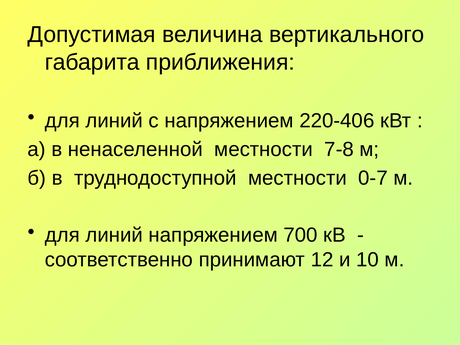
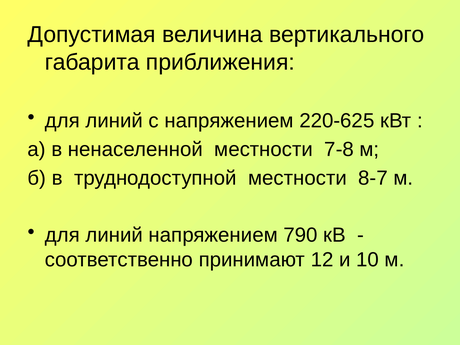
220-406: 220-406 -> 220-625
0-7: 0-7 -> 8-7
700: 700 -> 790
